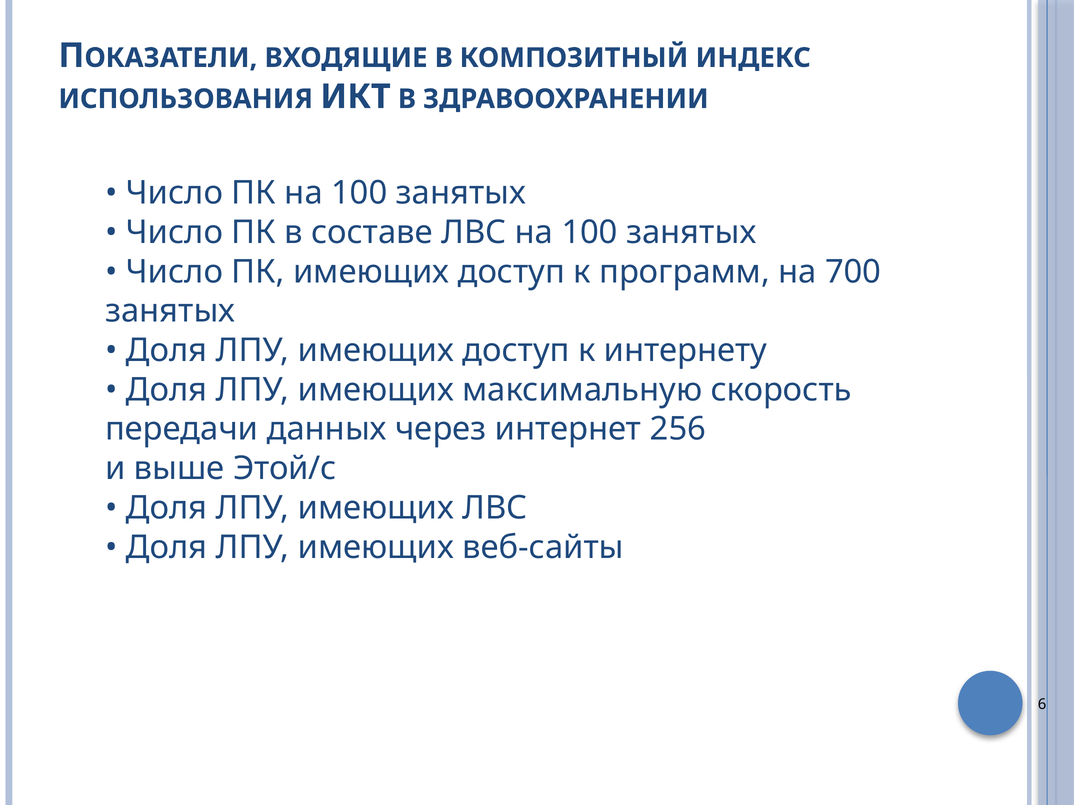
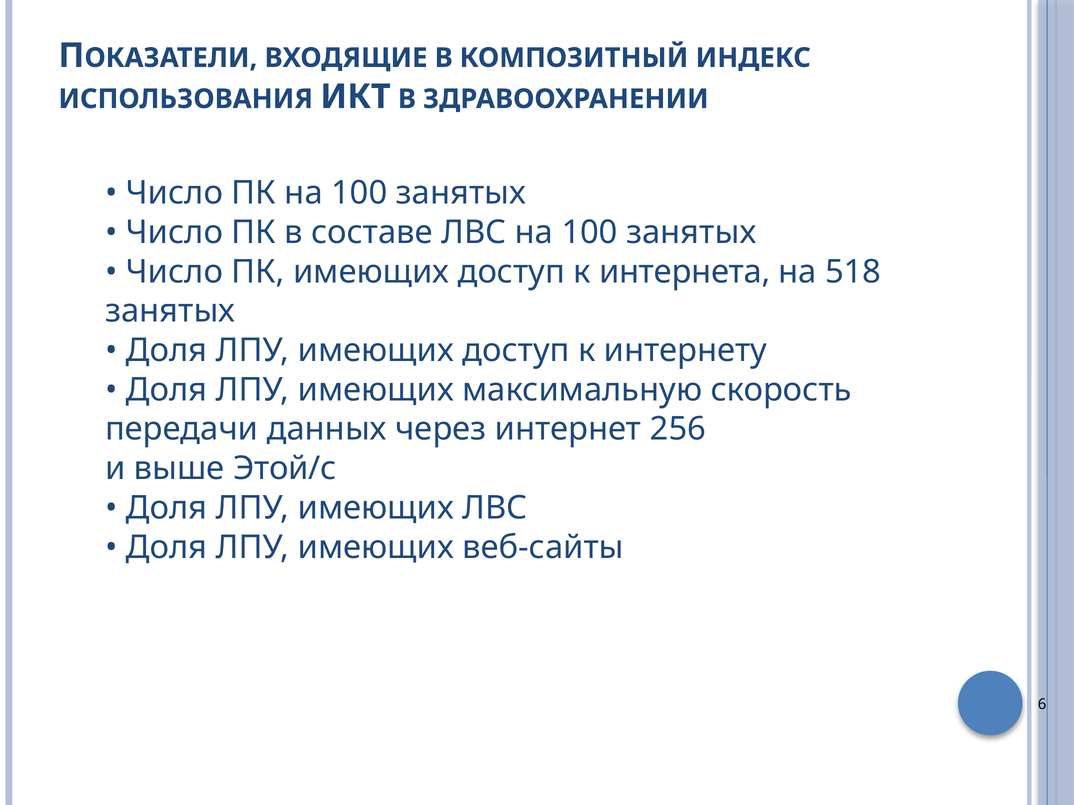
программ: программ -> интернета
700: 700 -> 518
